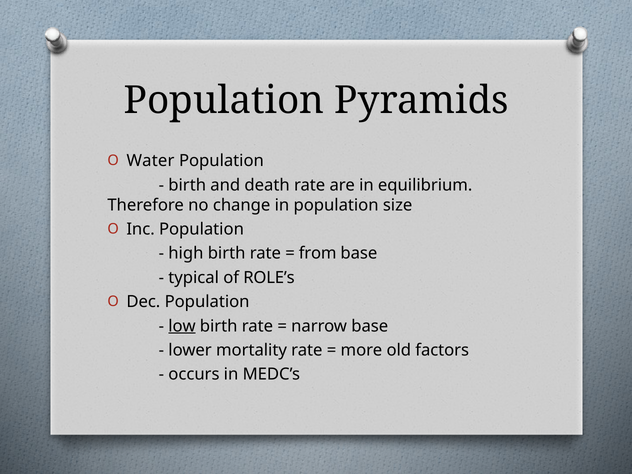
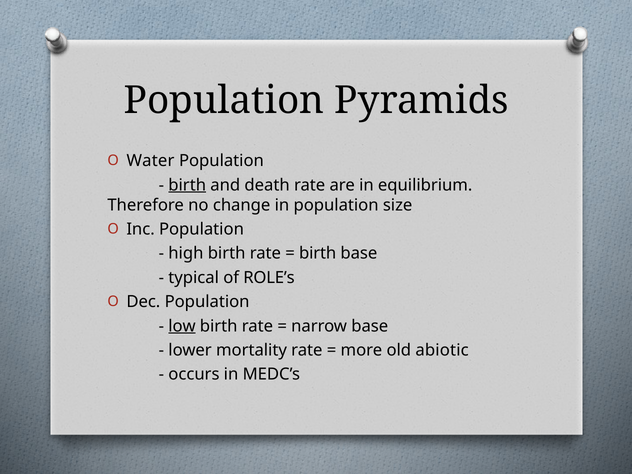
birth at (187, 185) underline: none -> present
from at (318, 253): from -> birth
factors: factors -> abiotic
